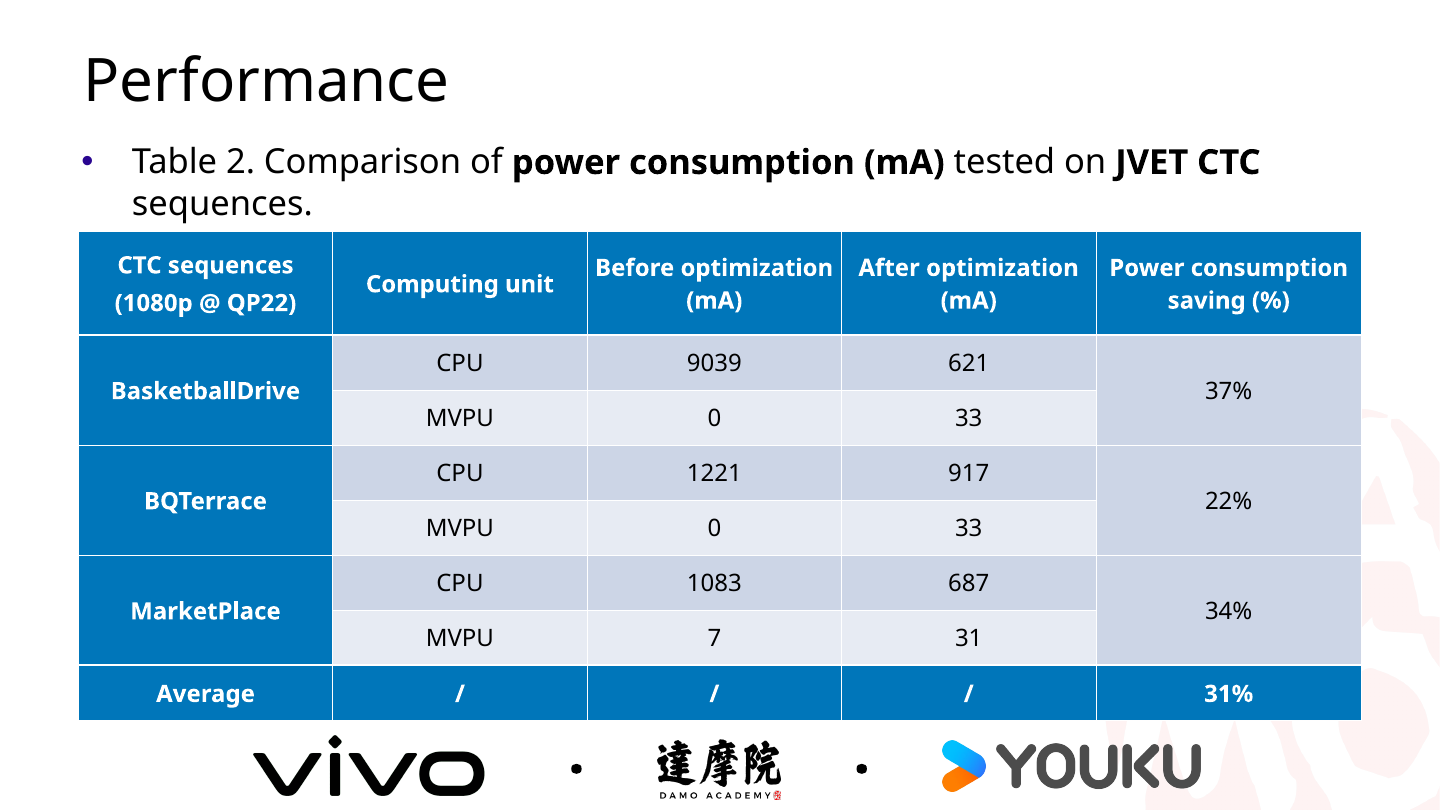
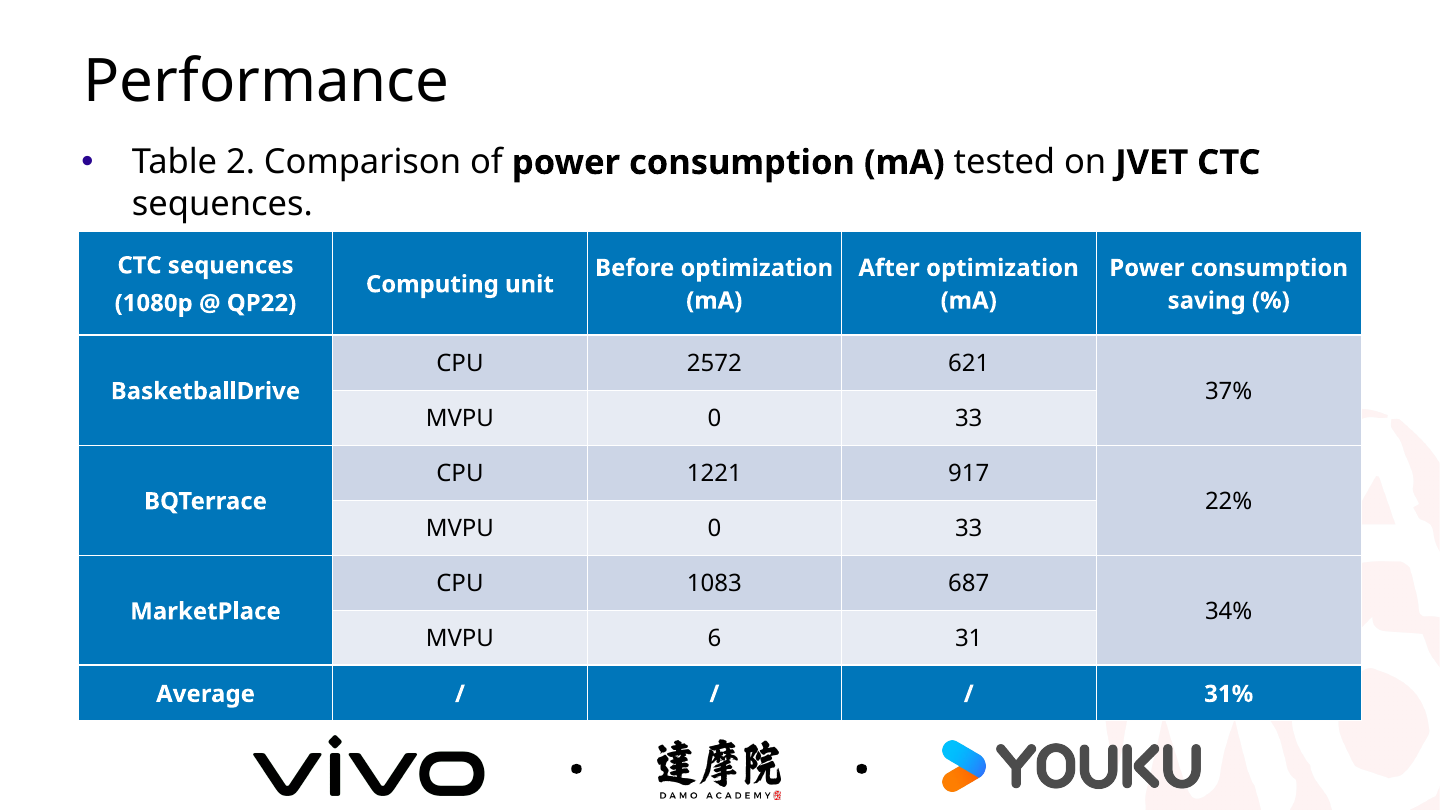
9039: 9039 -> 2572
7: 7 -> 6
